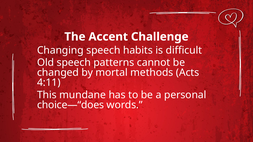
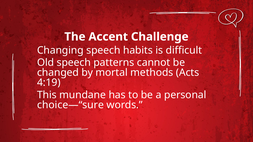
4:11: 4:11 -> 4:19
choice—“does: choice—“does -> choice—“sure
